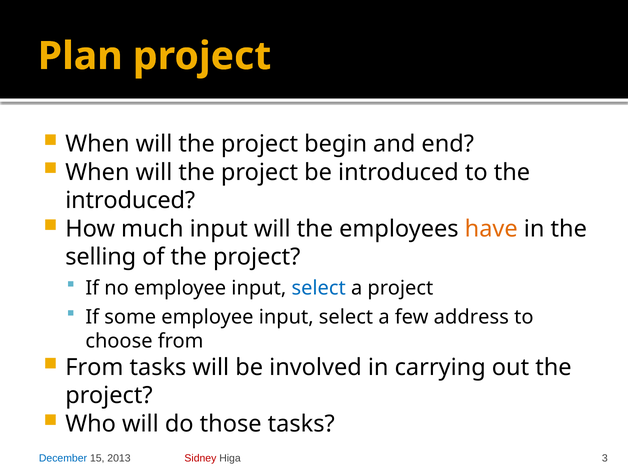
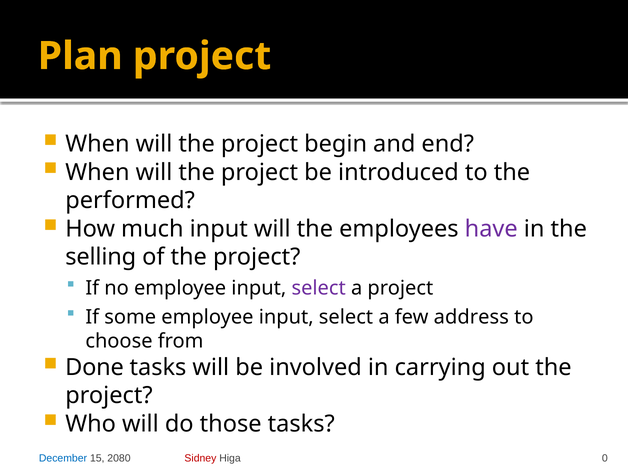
introduced at (130, 201): introduced -> performed
have colour: orange -> purple
select at (319, 288) colour: blue -> purple
From at (94, 367): From -> Done
2013: 2013 -> 2080
3: 3 -> 0
